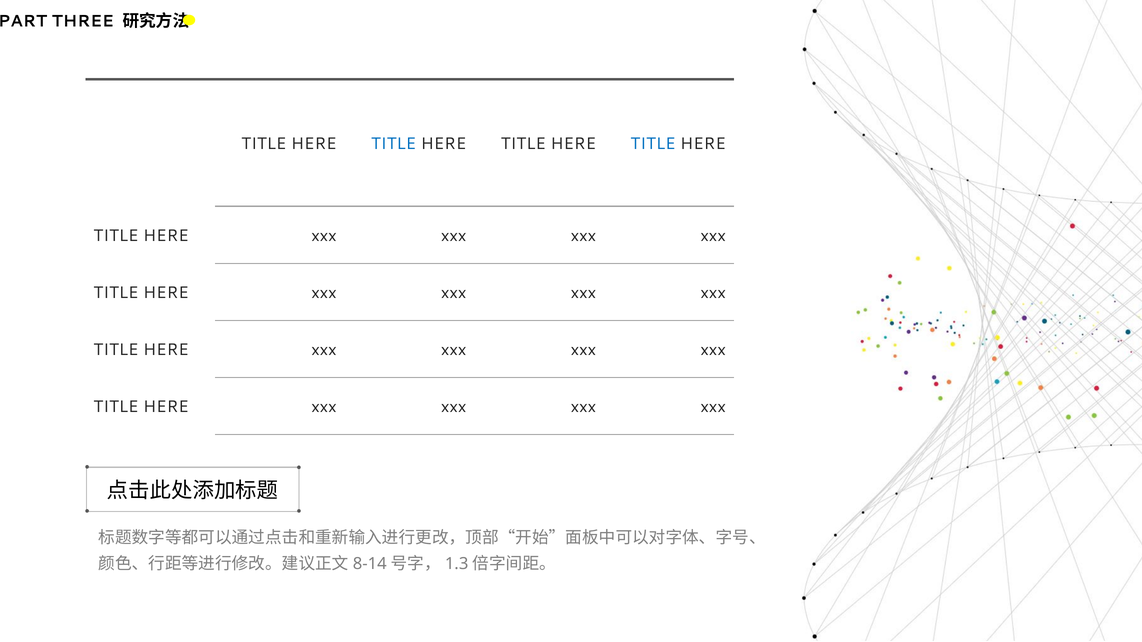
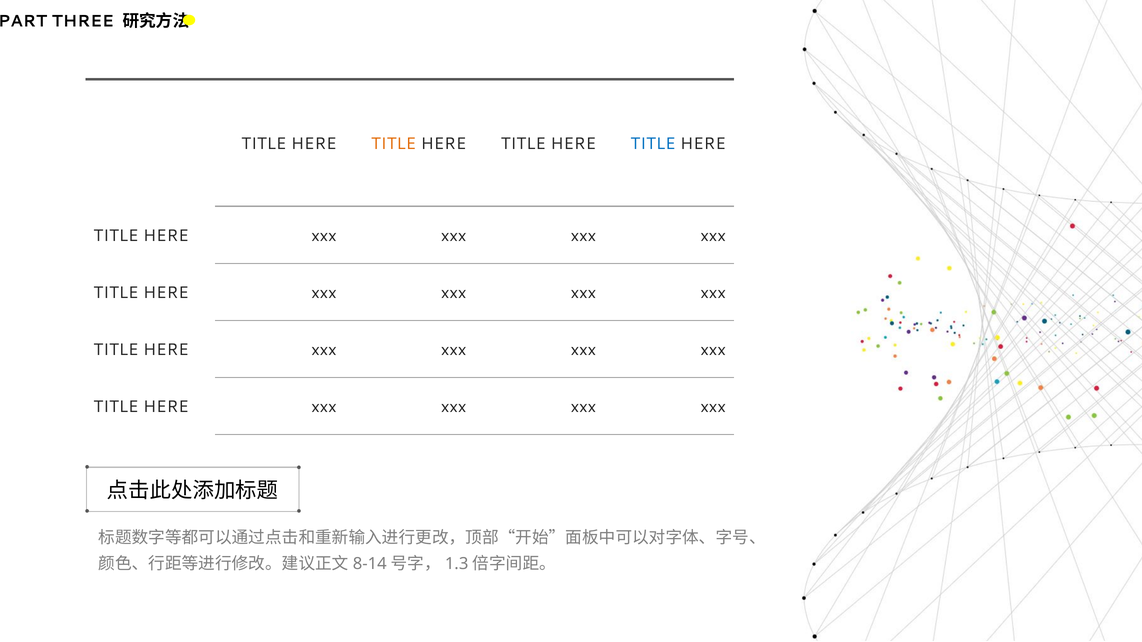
TITLE at (394, 144) colour: blue -> orange
